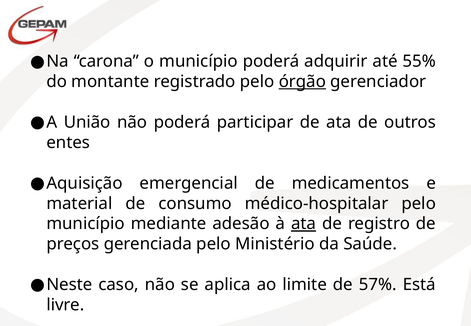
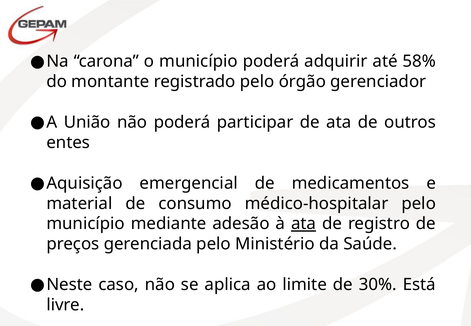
55%: 55% -> 58%
órgão underline: present -> none
57%: 57% -> 30%
